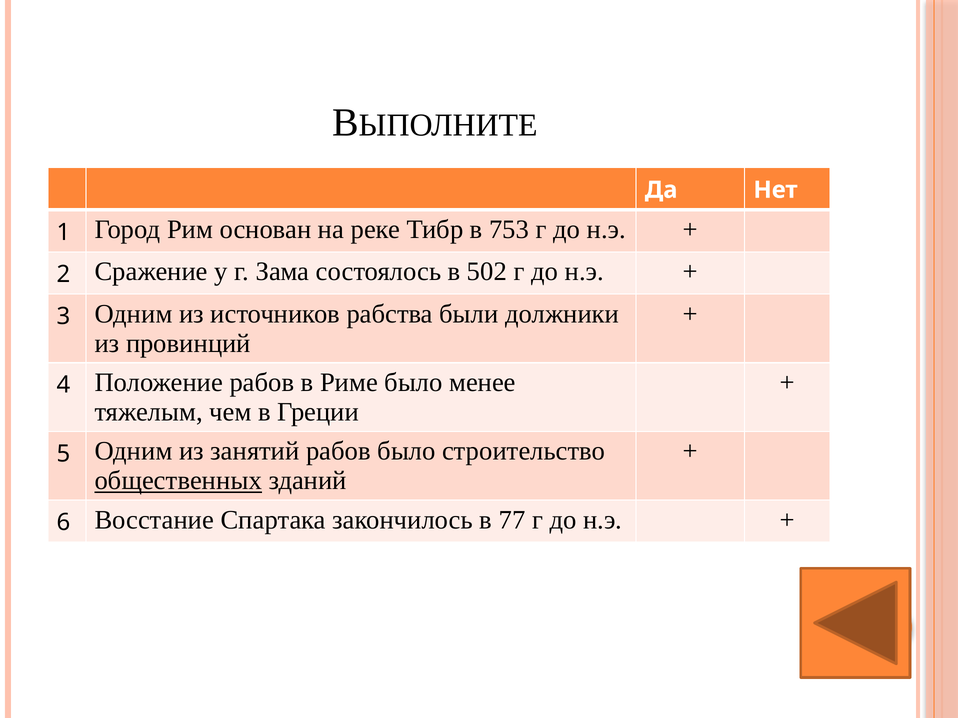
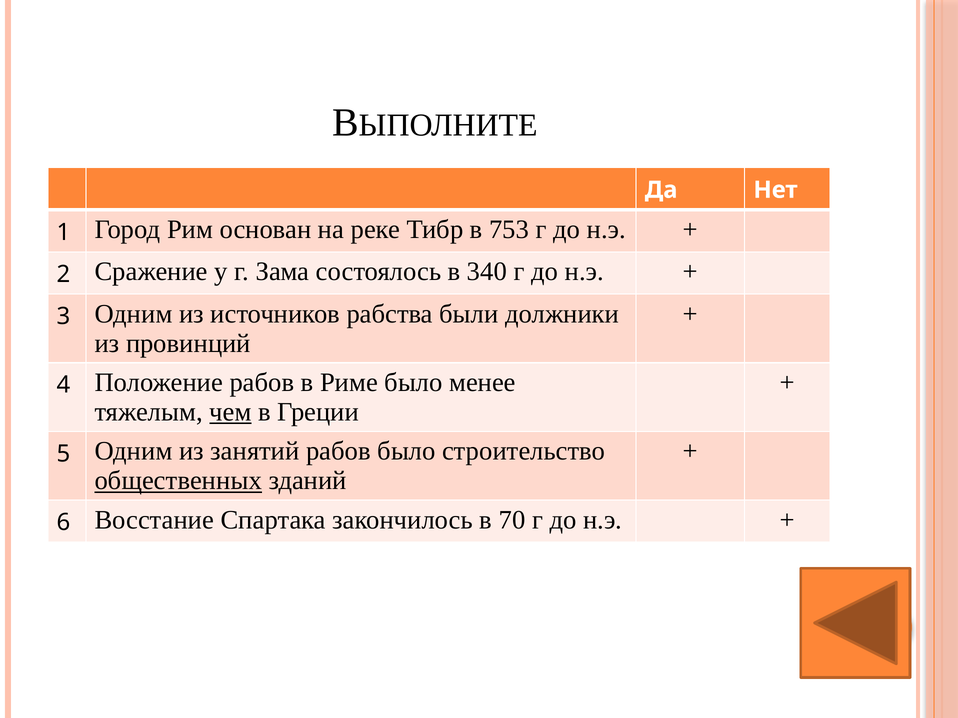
502: 502 -> 340
чем underline: none -> present
77: 77 -> 70
